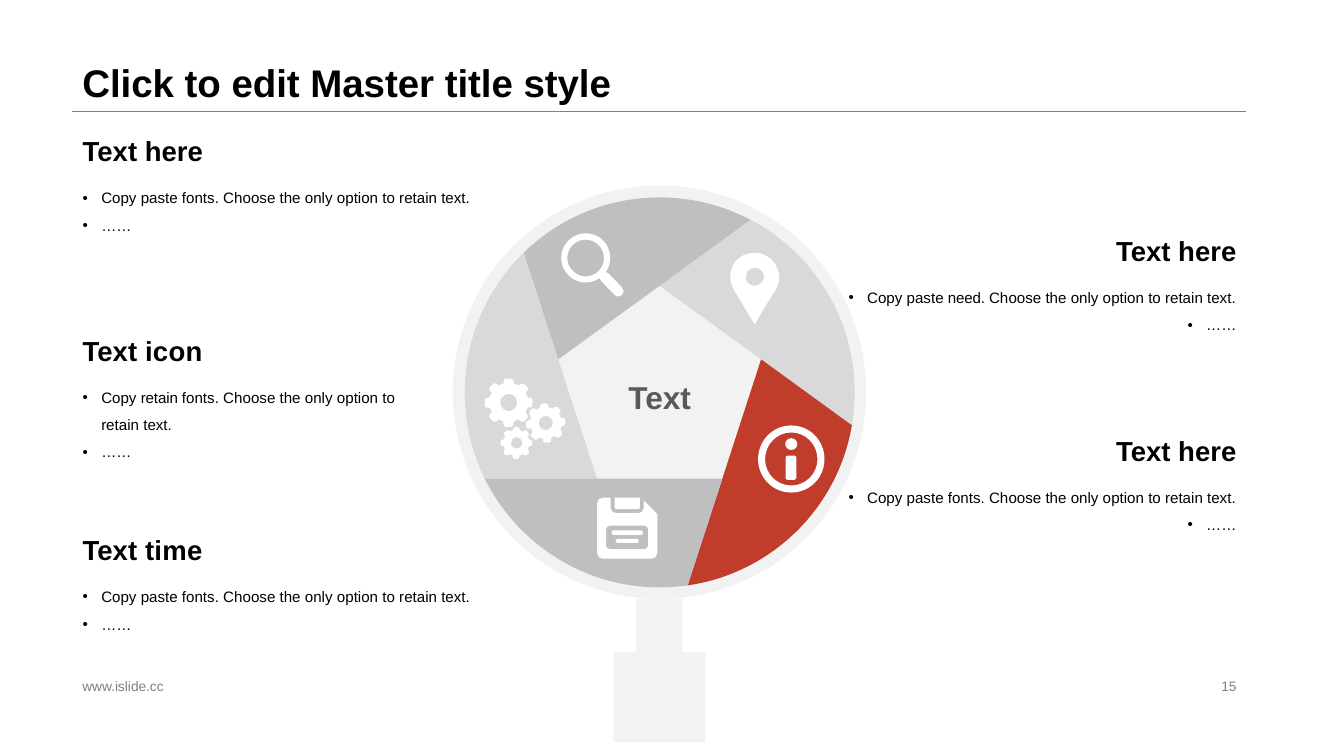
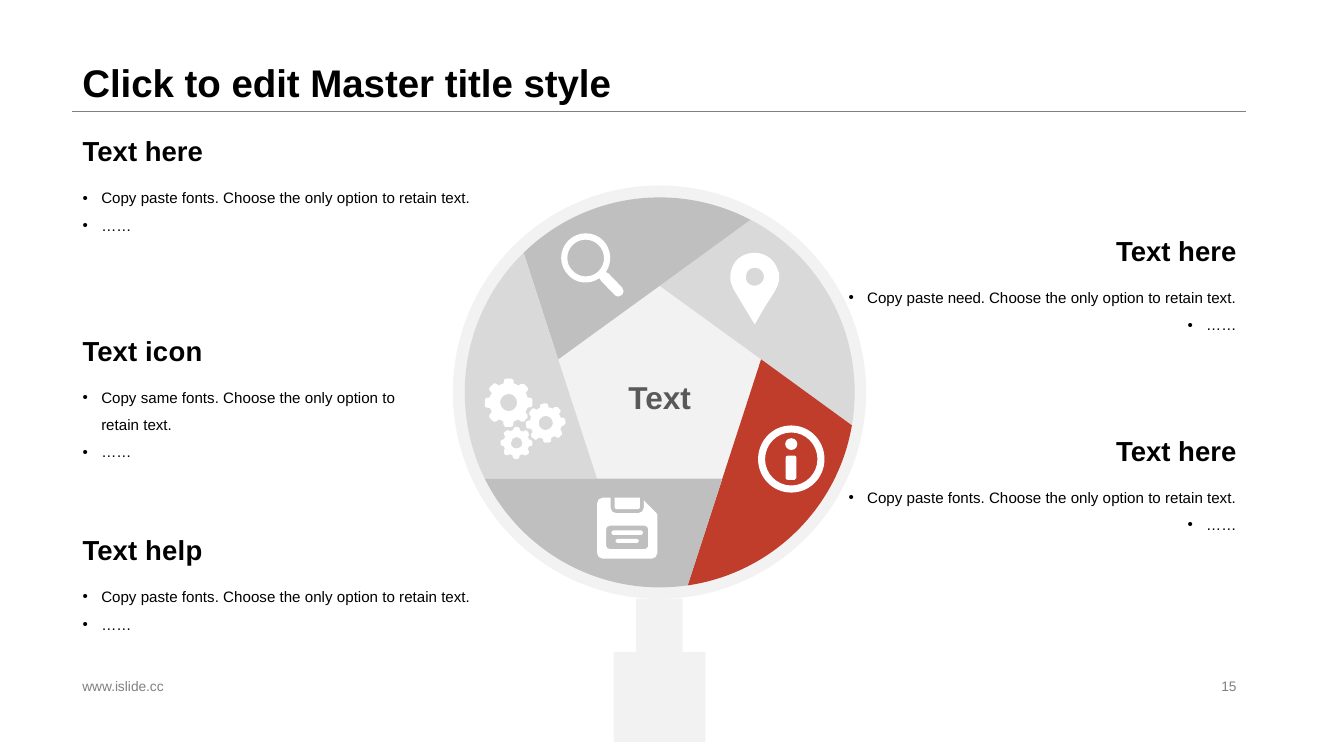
Copy retain: retain -> same
time: time -> help
